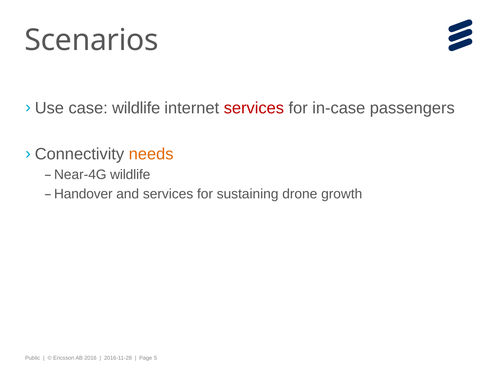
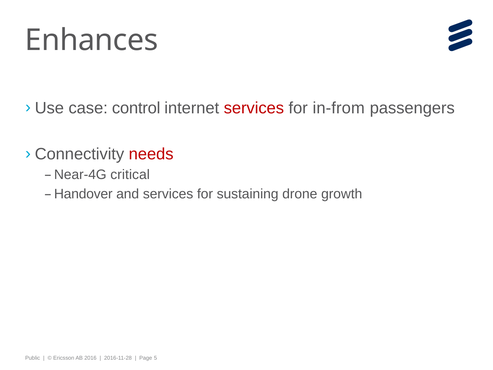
Scenarios: Scenarios -> Enhances
case wildlife: wildlife -> control
in-case: in-case -> in-from
needs colour: orange -> red
Near-4G wildlife: wildlife -> critical
